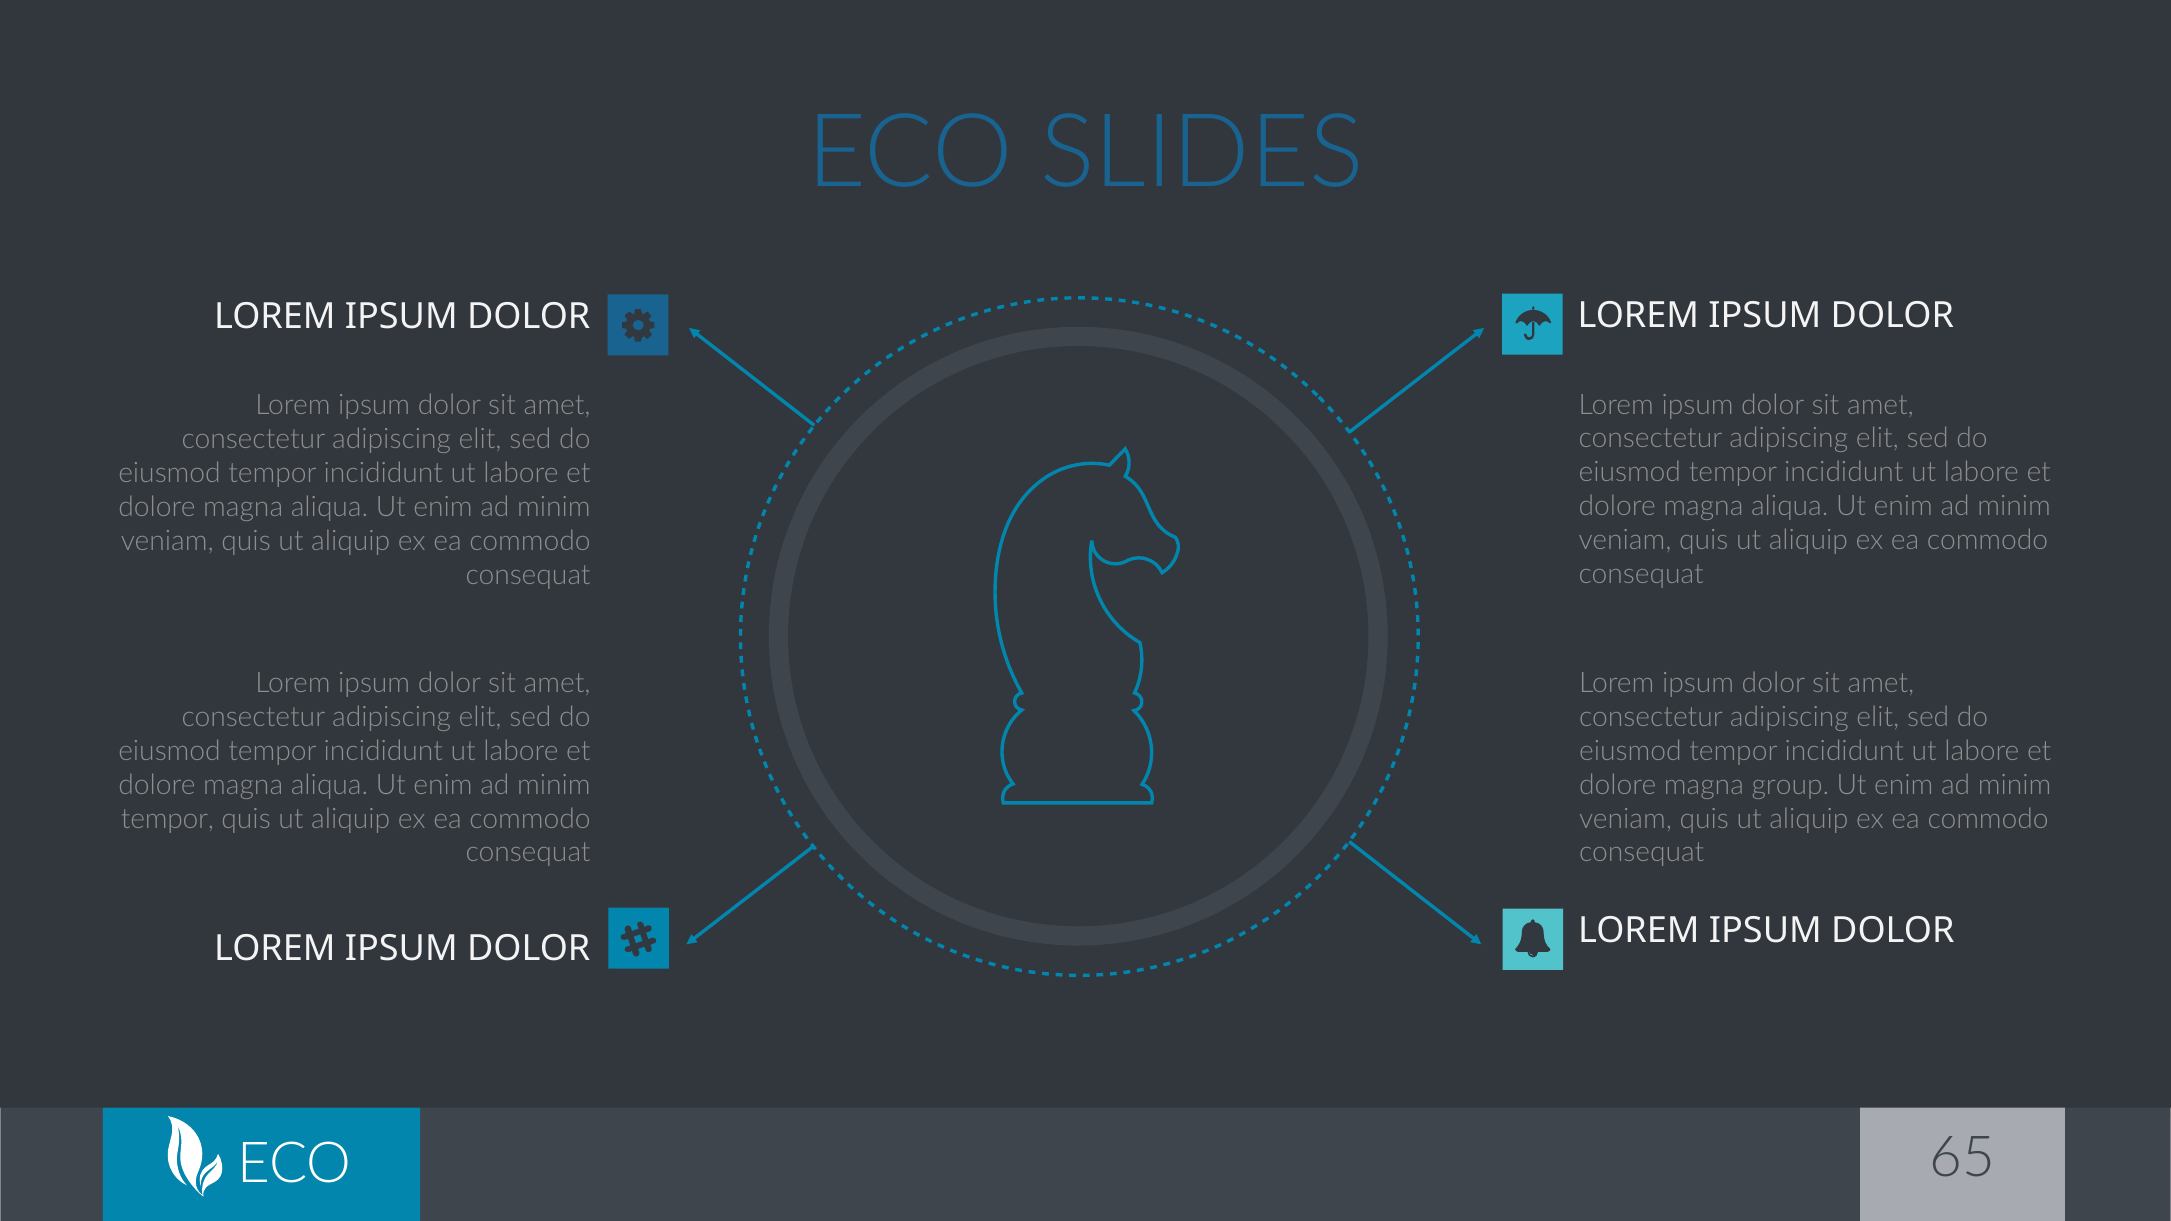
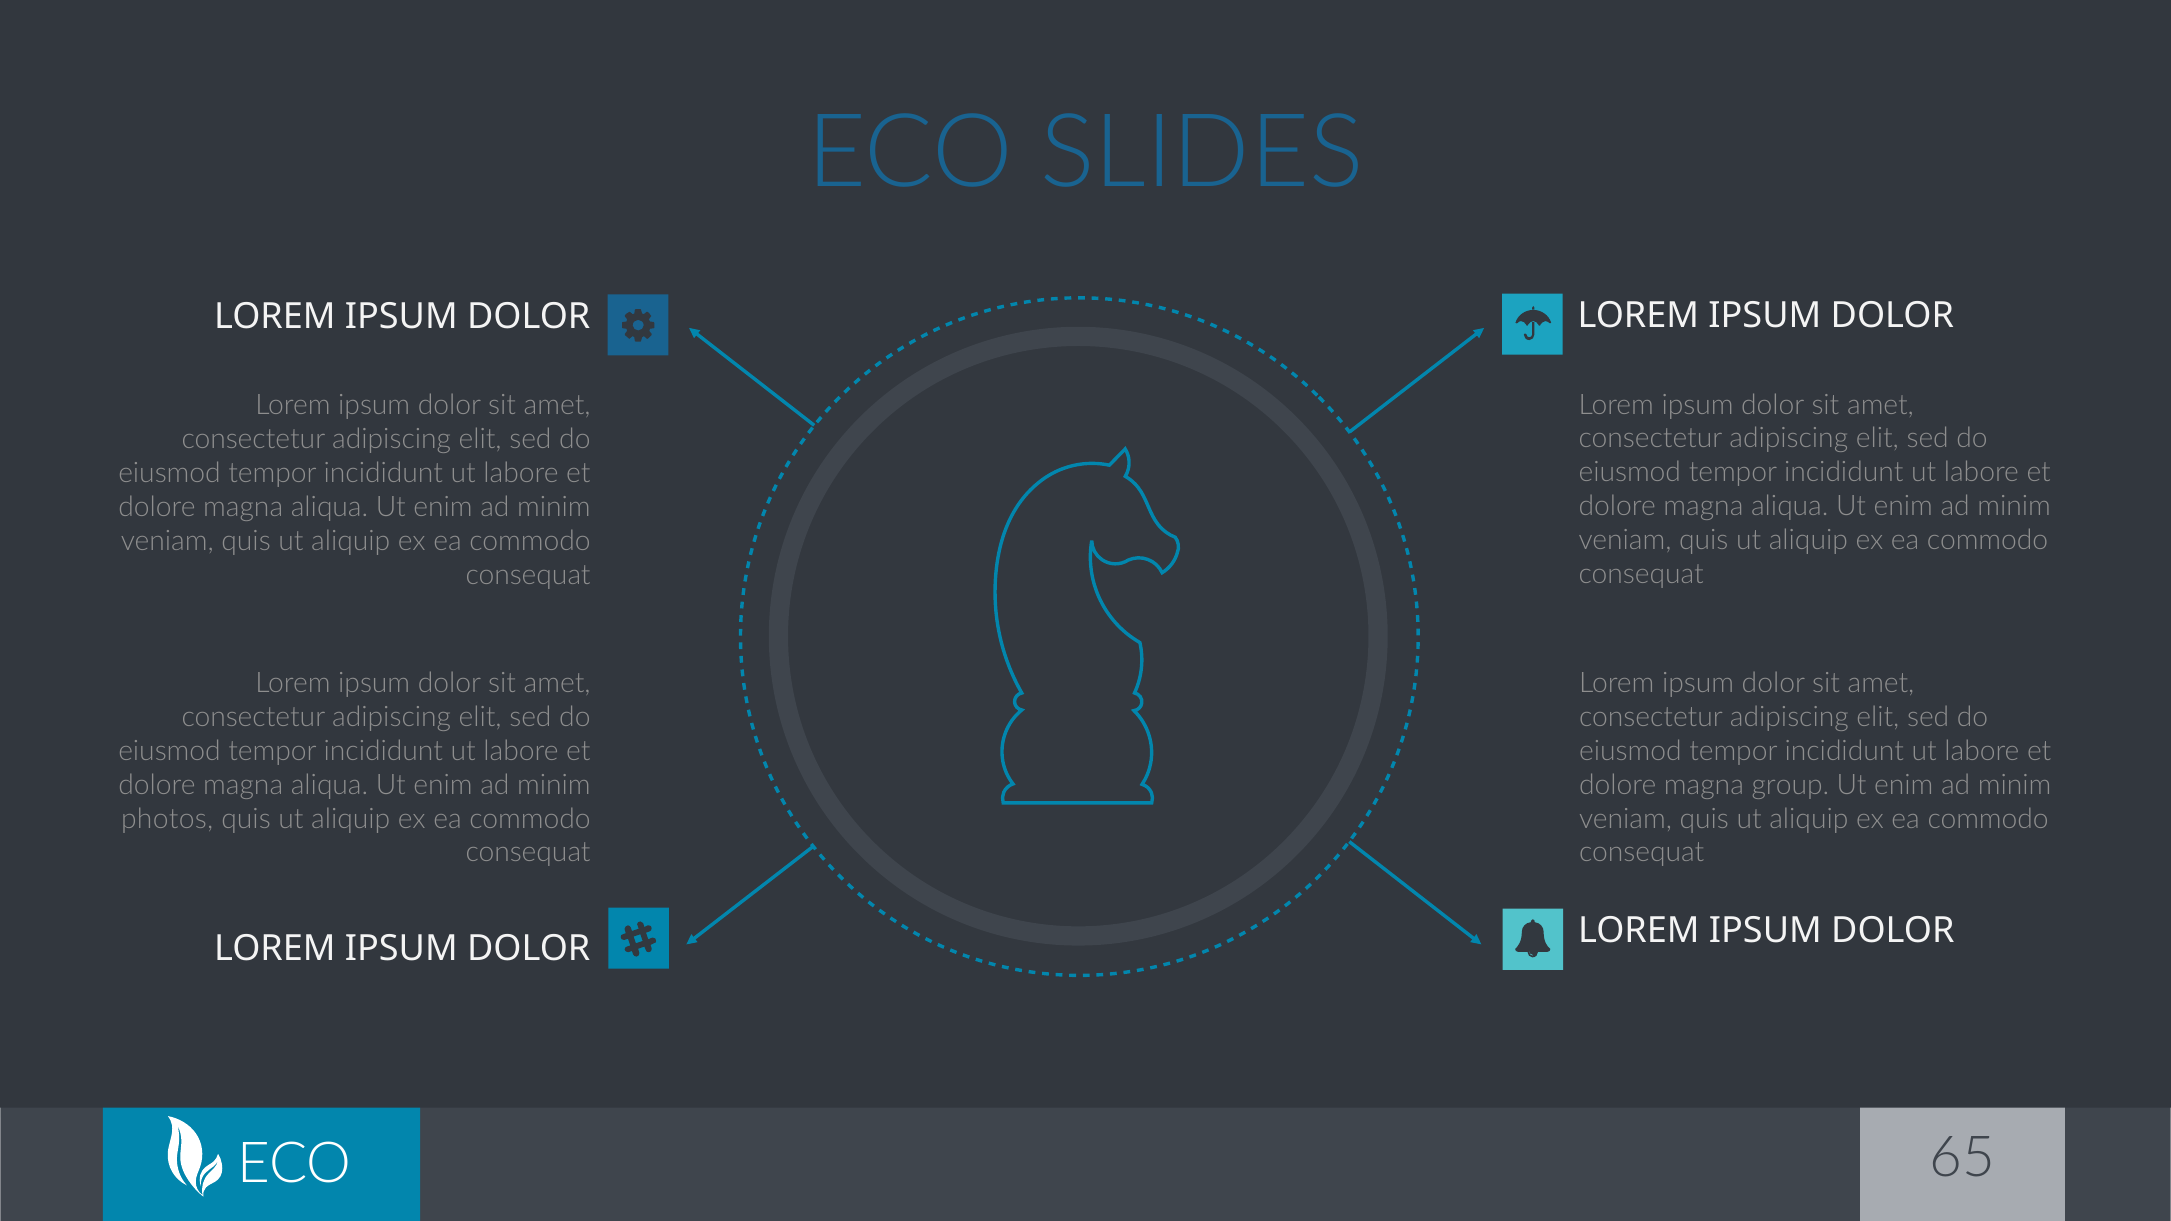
tempor at (168, 819): tempor -> photos
